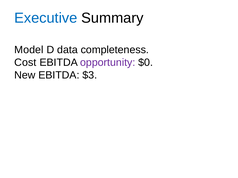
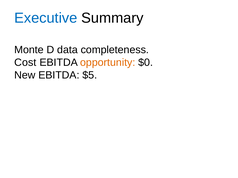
Model: Model -> Monte
opportunity colour: purple -> orange
$3: $3 -> $5
